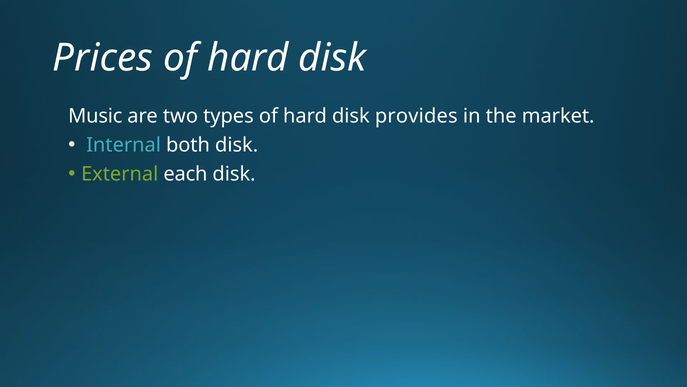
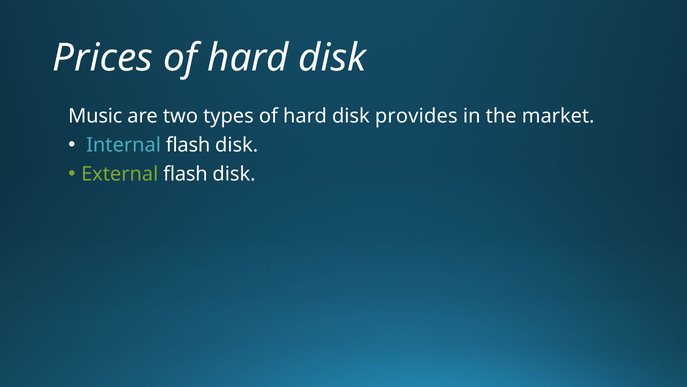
Internal both: both -> flash
External each: each -> flash
